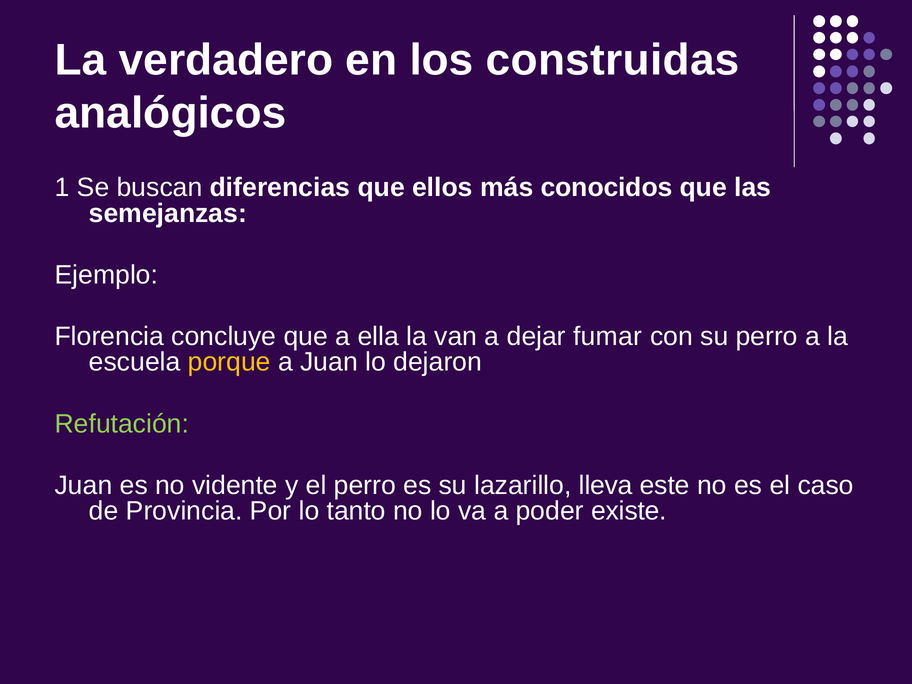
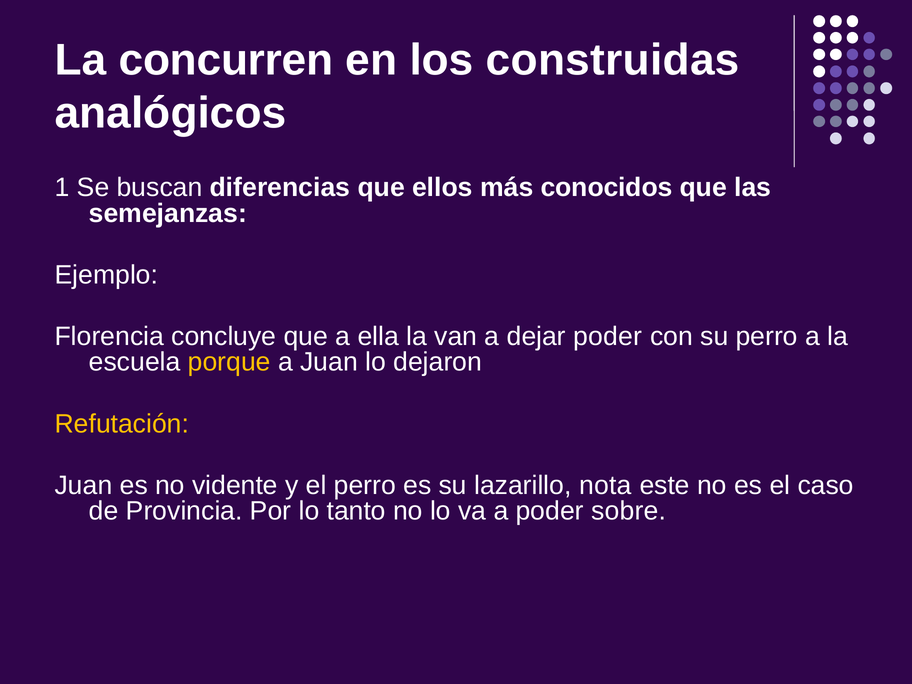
verdadero: verdadero -> concurren
dejar fumar: fumar -> poder
Refutación colour: light green -> yellow
lleva: lleva -> nota
existe: existe -> sobre
